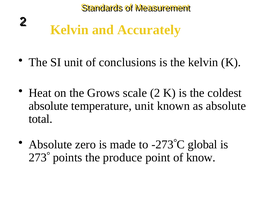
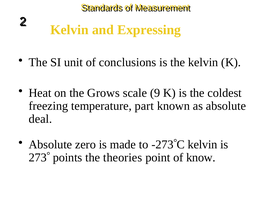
Accurately: Accurately -> Expressing
scale 2: 2 -> 9
absolute at (48, 106): absolute -> freezing
temperature unit: unit -> part
total: total -> deal
global at (203, 144): global -> kelvin
produce: produce -> theories
